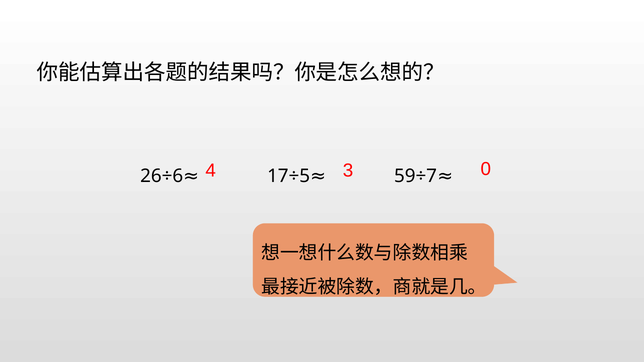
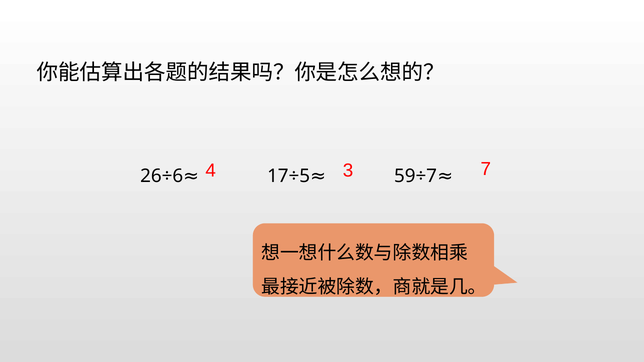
0: 0 -> 7
